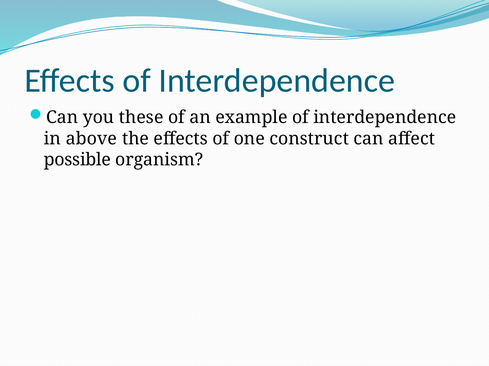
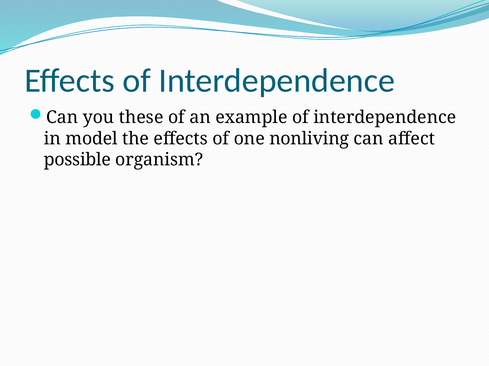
above: above -> model
construct: construct -> nonliving
